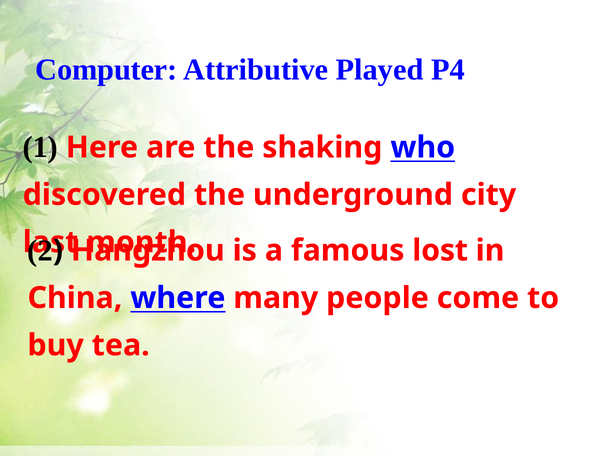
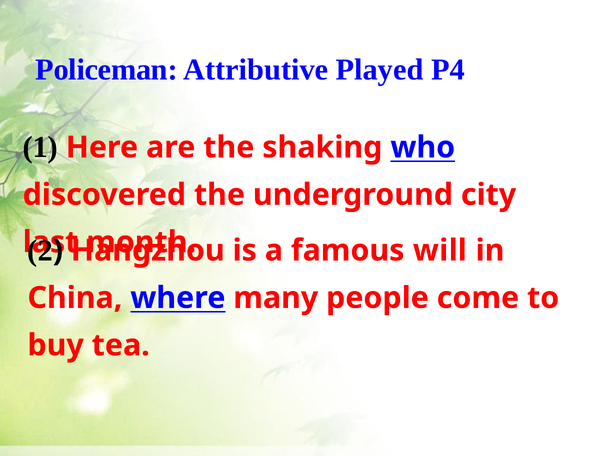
Computer: Computer -> Policeman
lost: lost -> will
